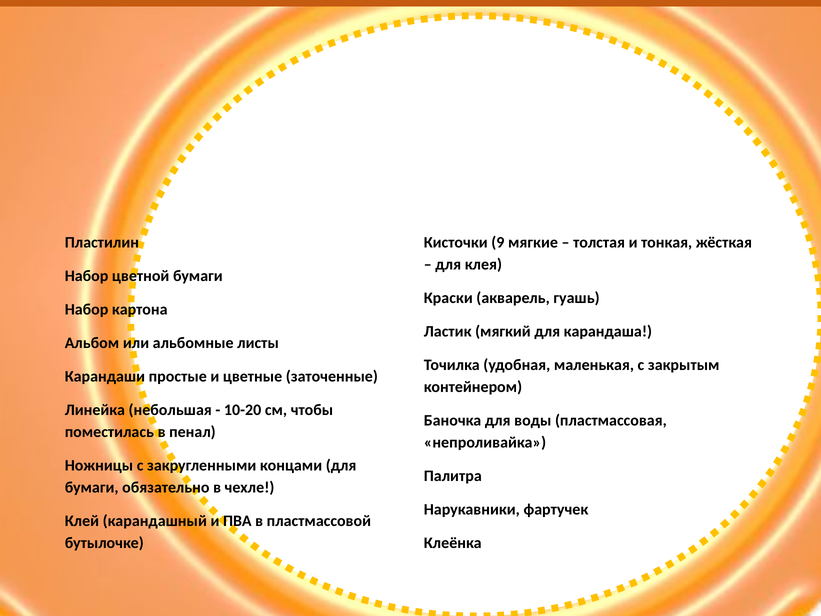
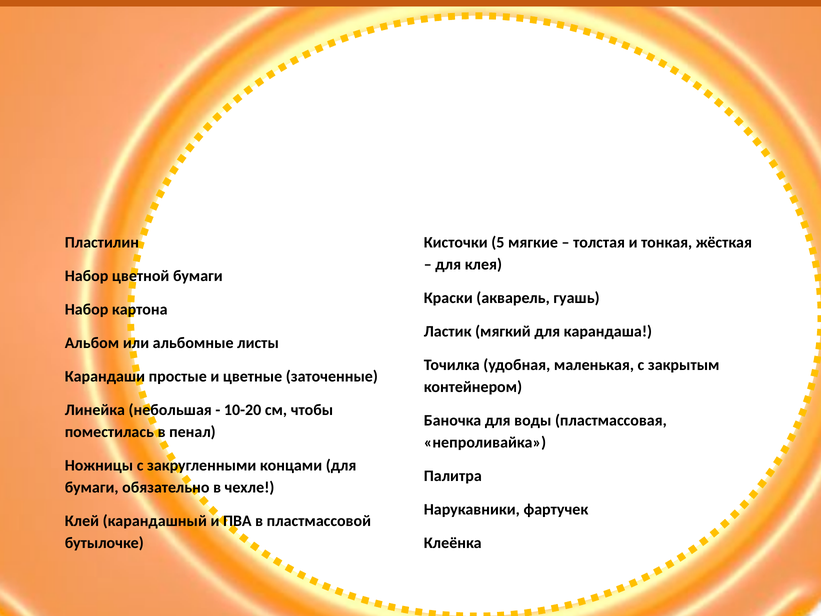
9: 9 -> 5
